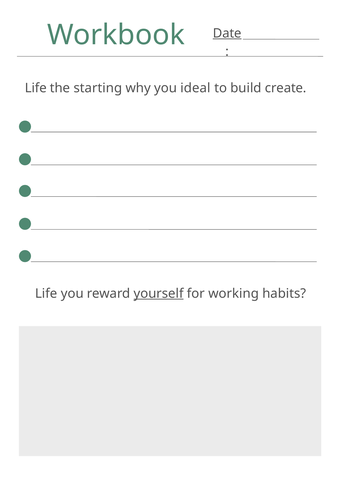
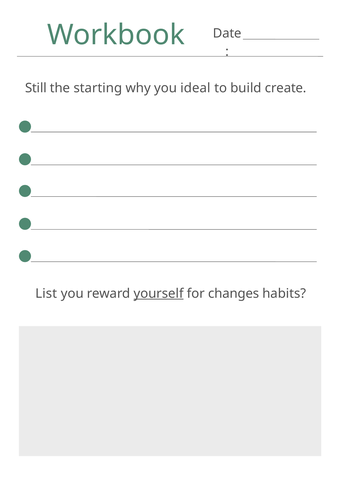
Date underline: present -> none
Life at (36, 88): Life -> Still
Life at (46, 294): Life -> List
working: working -> changes
